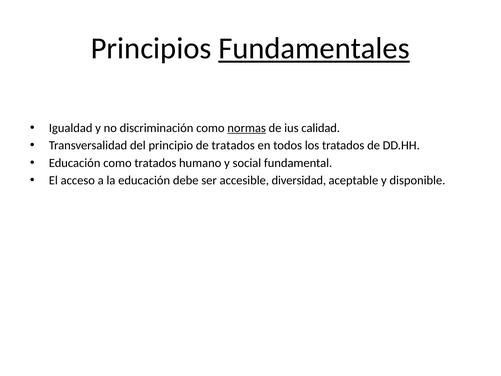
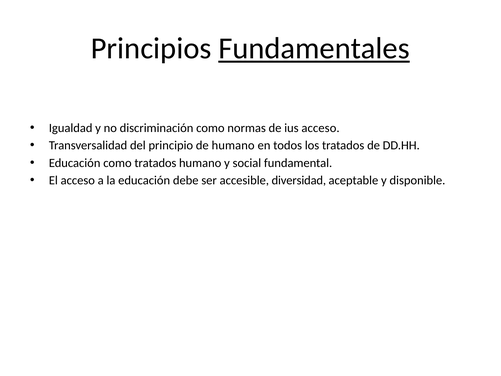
normas underline: present -> none
ius calidad: calidad -> acceso
de tratados: tratados -> humano
